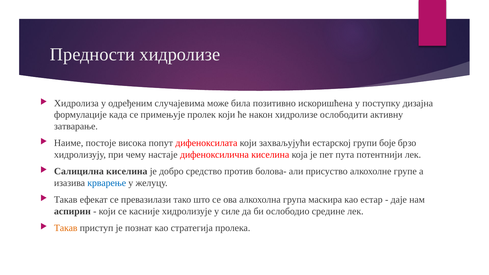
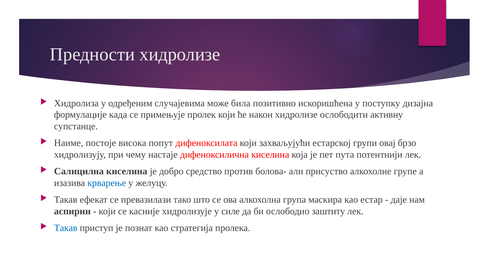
затварање: затварање -> супстанце
боје: боје -> овај
средине: средине -> заштиту
Такав at (66, 228) colour: orange -> blue
